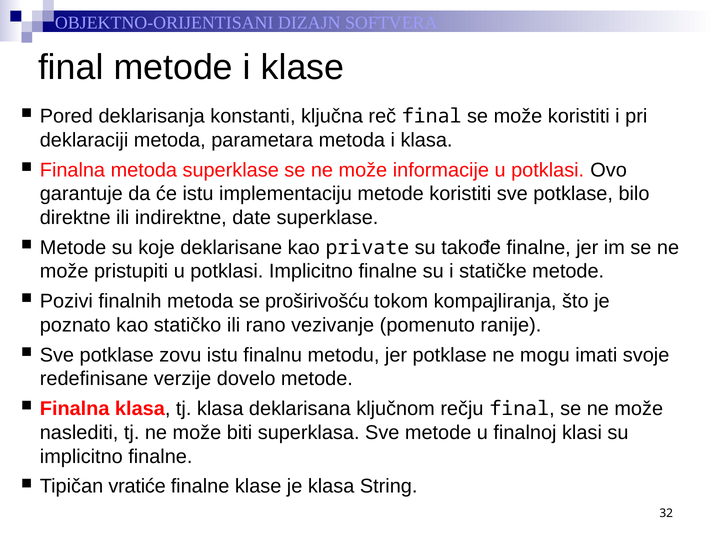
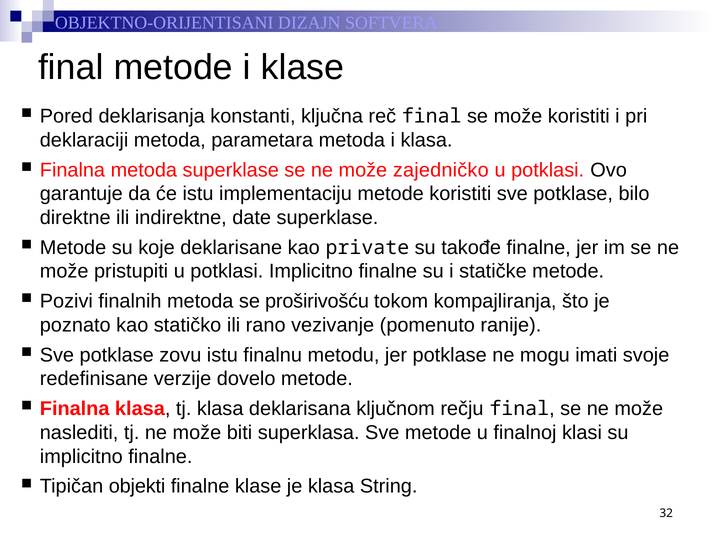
informacije: informacije -> zajedničko
vratiće: vratiće -> objekti
